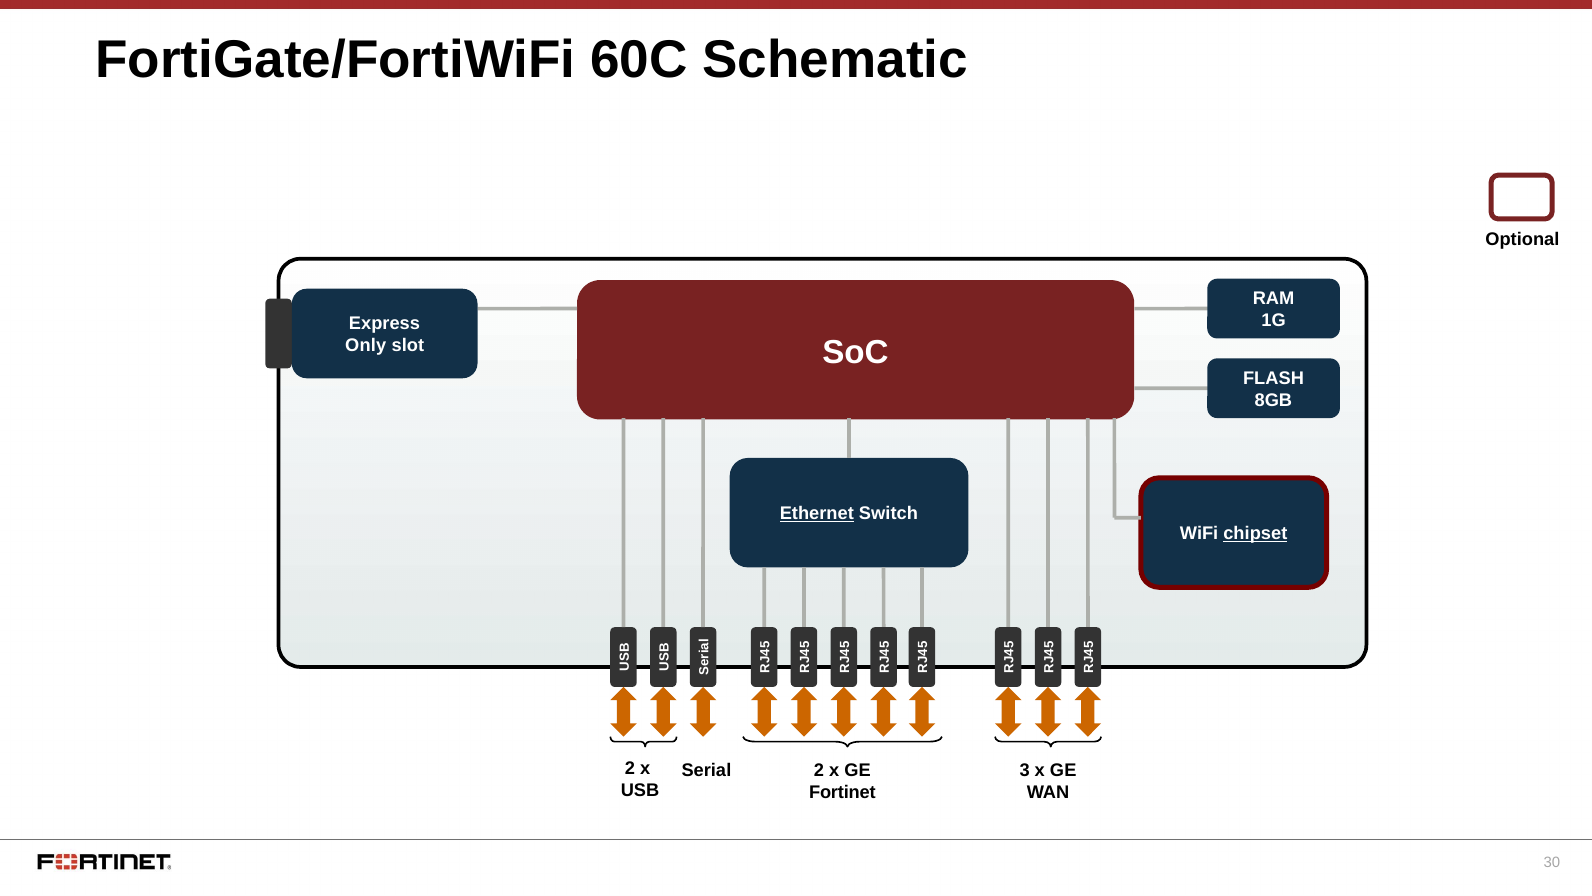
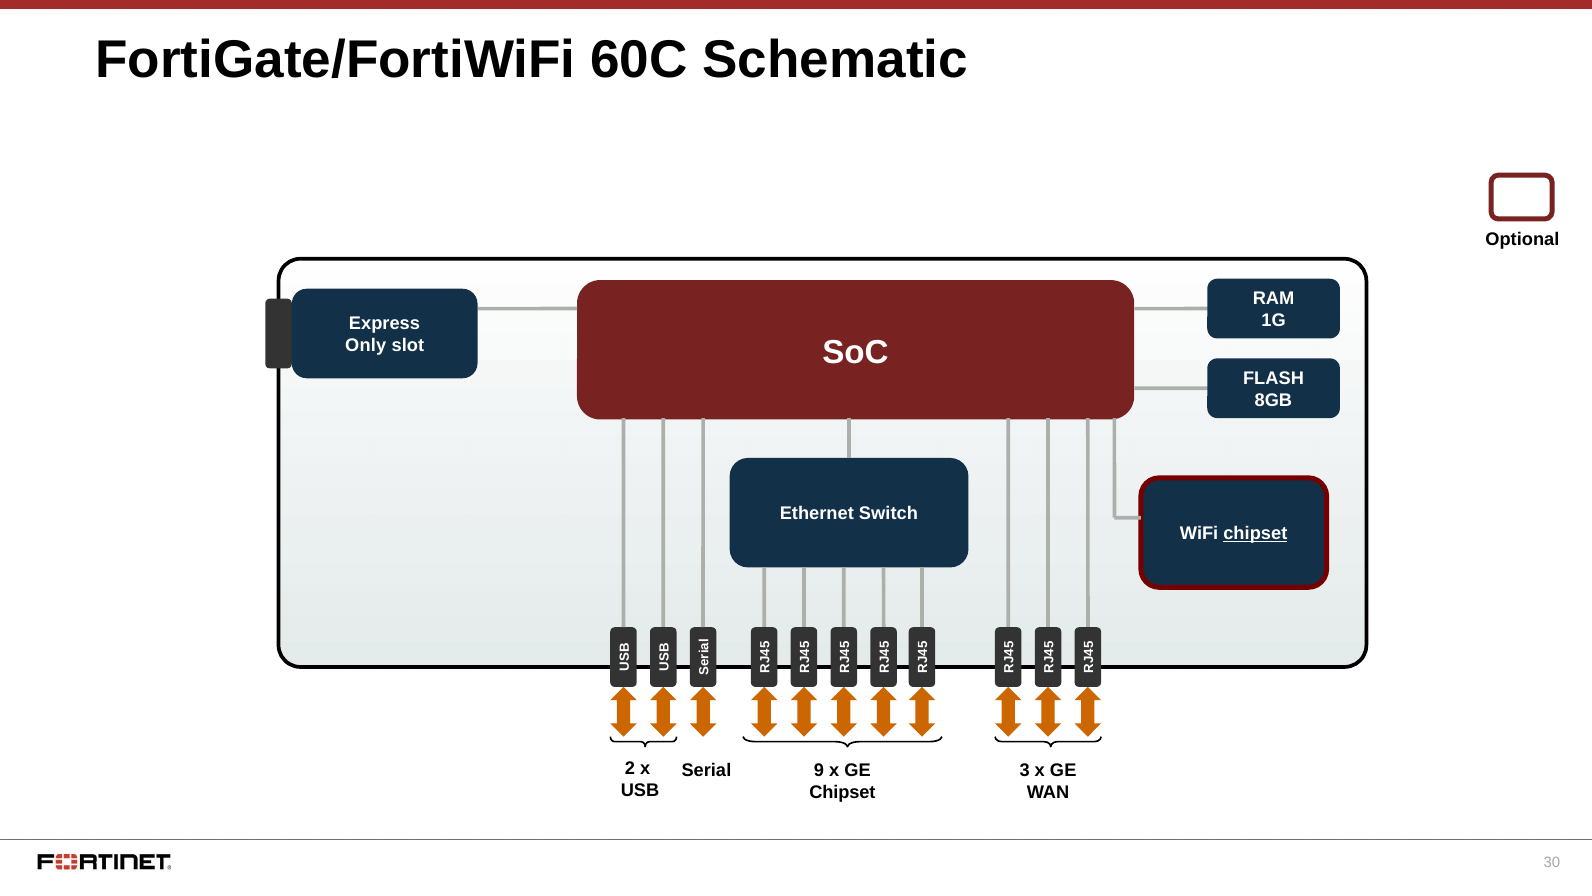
Ethernet underline: present -> none
Serial 2: 2 -> 9
Fortinet at (842, 792): Fortinet -> Chipset
